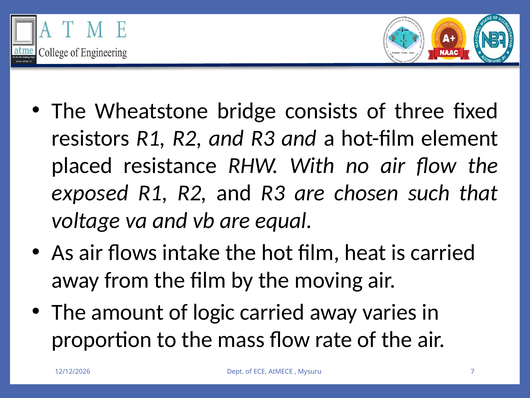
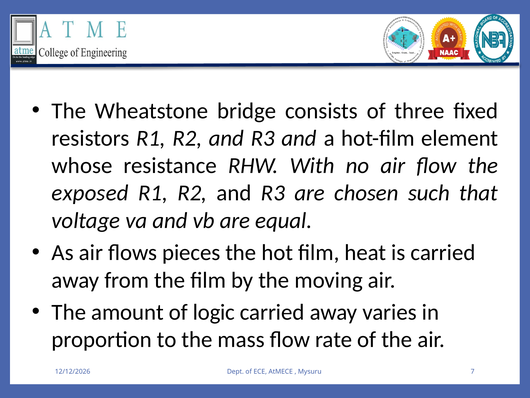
placed: placed -> whose
intake: intake -> pieces
